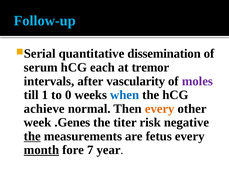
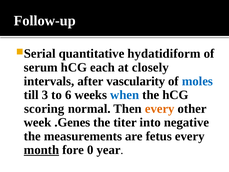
Follow-up colour: light blue -> white
dissemination: dissemination -> hydatidiform
tremor: tremor -> closely
moles colour: purple -> blue
1: 1 -> 3
0: 0 -> 6
achieve: achieve -> scoring
risk: risk -> into
the at (32, 136) underline: present -> none
7: 7 -> 0
